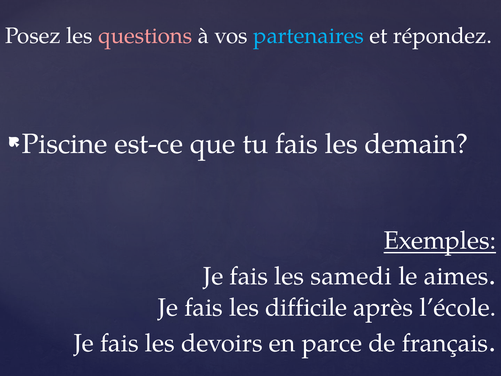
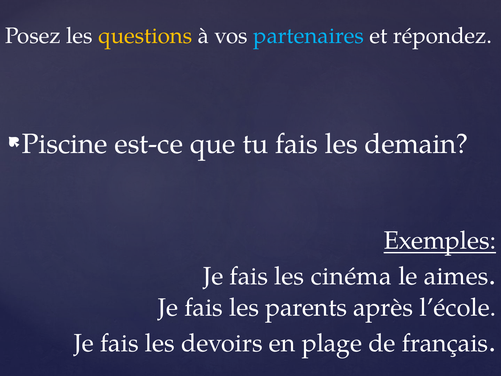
questions colour: pink -> yellow
samedi: samedi -> cinéma
difficile: difficile -> parents
parce: parce -> plage
